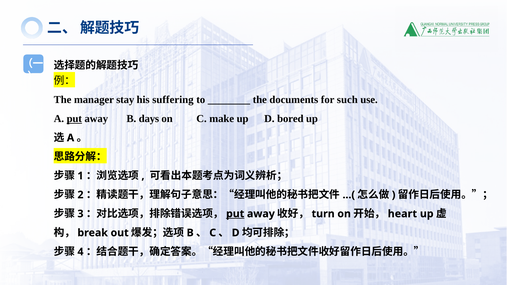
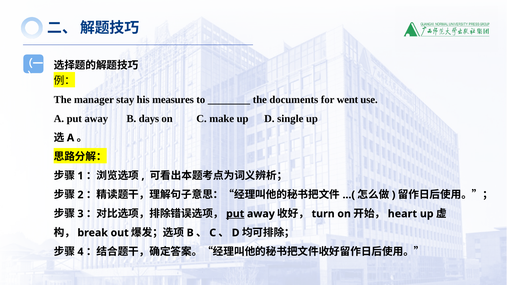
suffering: suffering -> measures
such: such -> went
put at (74, 119) underline: present -> none
bored: bored -> single
